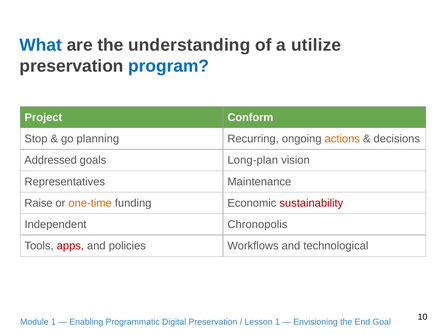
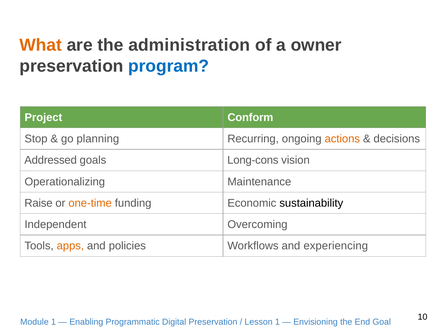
What colour: blue -> orange
understanding: understanding -> administration
utilize: utilize -> owner
Long-plan: Long-plan -> Long-cons
Representatives: Representatives -> Operationalizing
sustainability colour: red -> black
Chronopolis: Chronopolis -> Overcoming
apps colour: red -> orange
technological: technological -> experiencing
